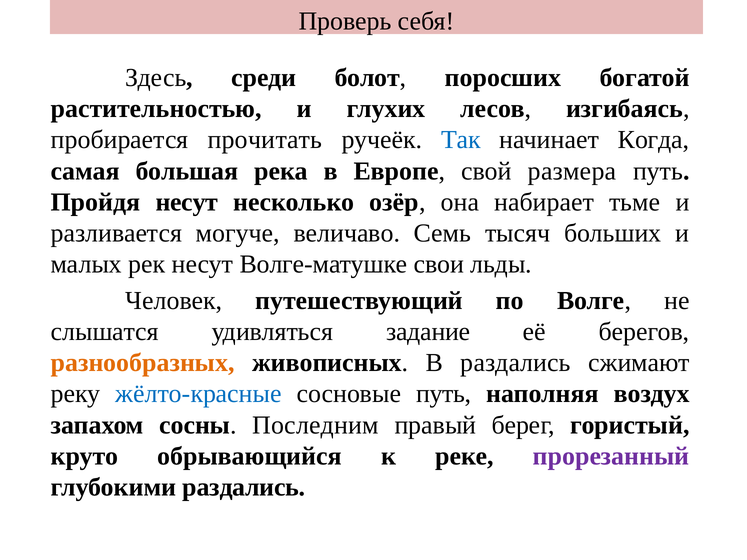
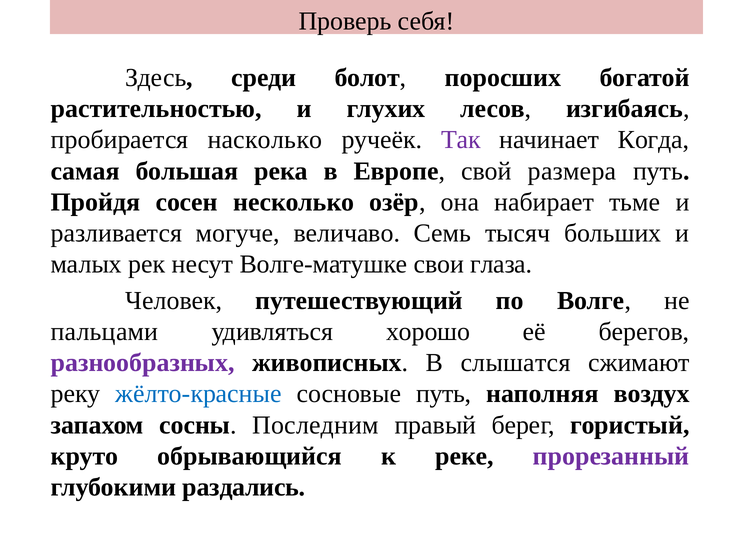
прочитать: прочитать -> насколько
Так colour: blue -> purple
Пройдя несут: несут -> сосен
льды: льды -> глаза
слышатся: слышатся -> пальцами
задание: задание -> хорошо
разнообразных colour: orange -> purple
В раздались: раздались -> слышатся
